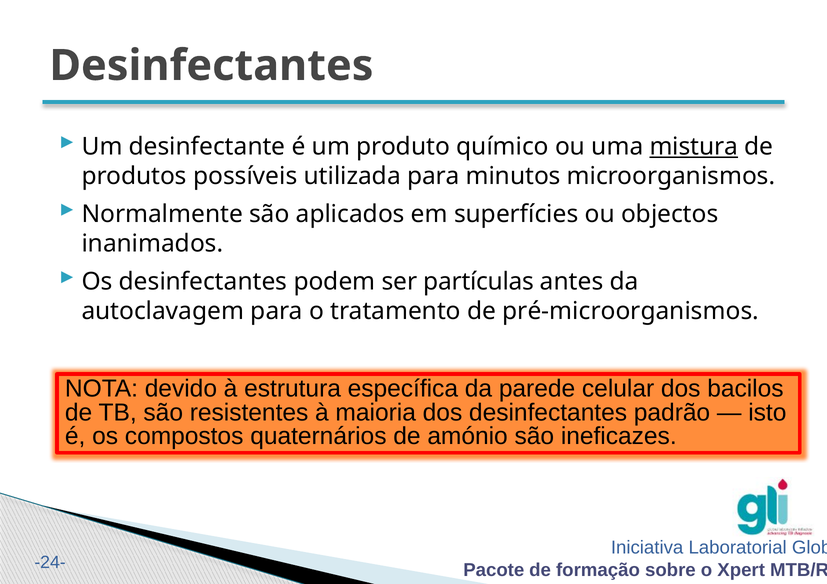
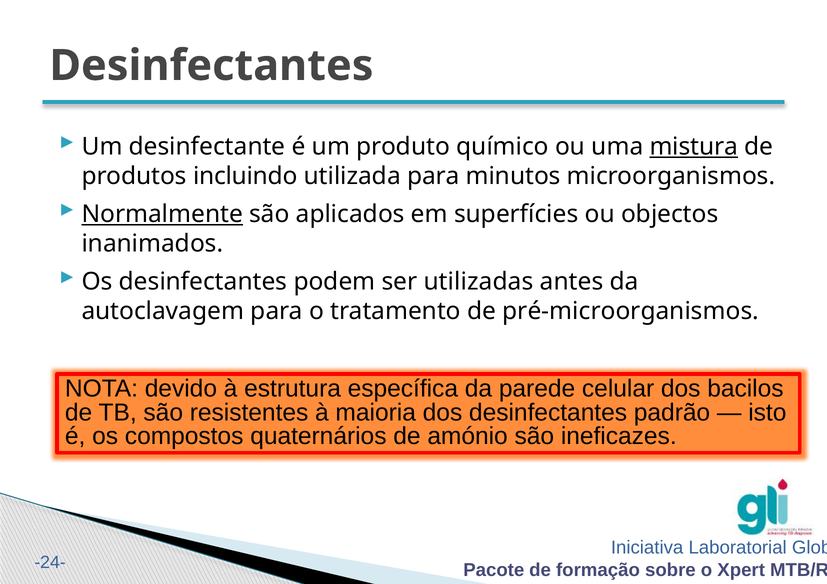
possíveis: possíveis -> incluindo
Normalmente underline: none -> present
partículas: partículas -> utilizadas
